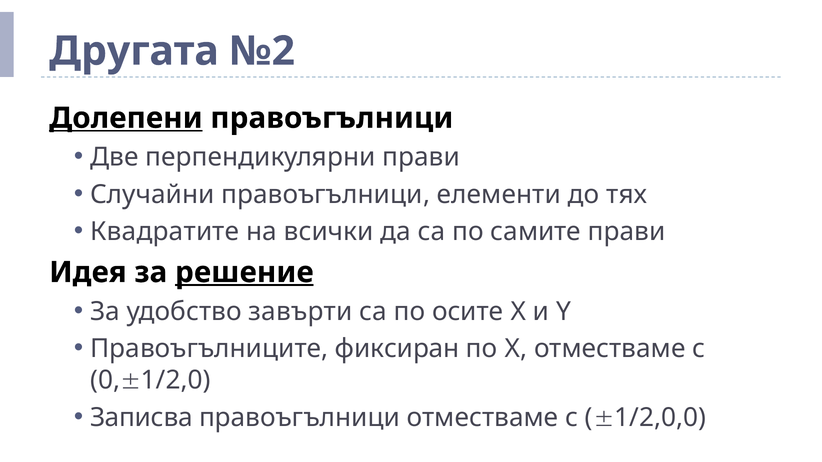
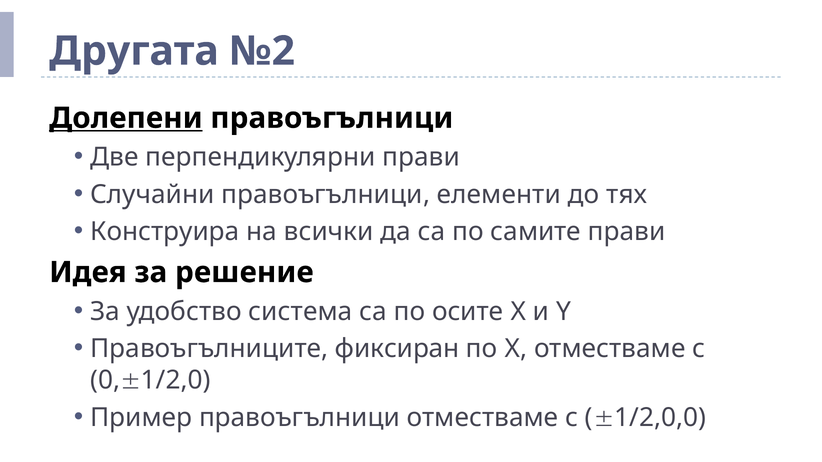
Квадратите: Квадратите -> Конструира
решение underline: present -> none
завърти: завърти -> система
Записва: Записва -> Пример
